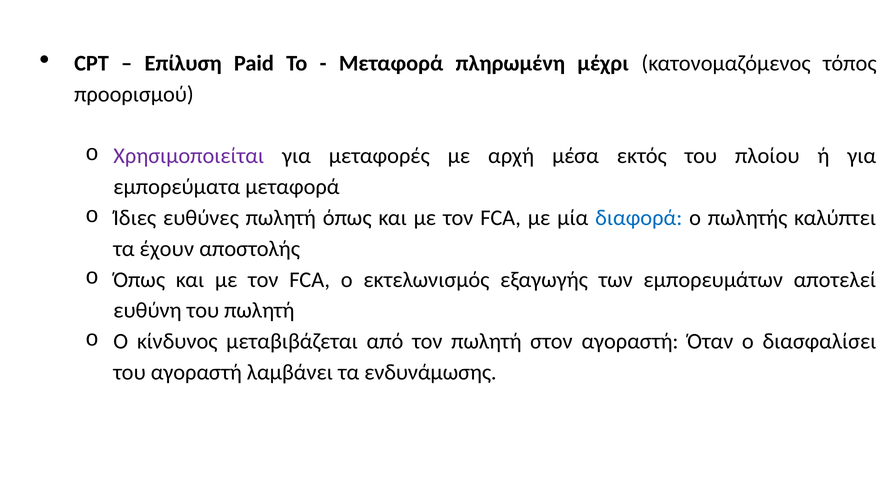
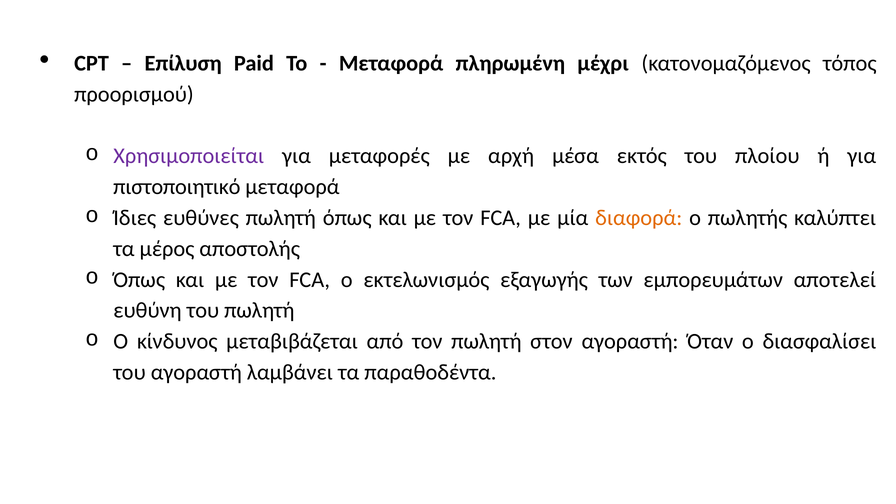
εμπορεύματα: εμπορεύματα -> πιστοποιητικό
διαφορά colour: blue -> orange
έχουν: έχουν -> μέρος
ενδυνάμωσης: ενδυνάμωσης -> παραθοδέντα
